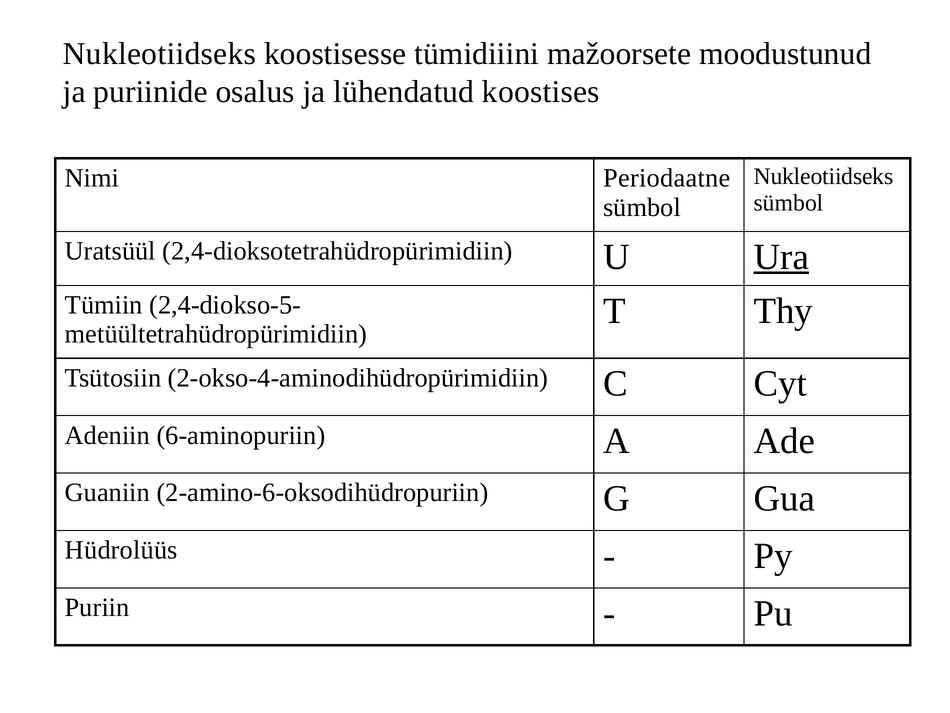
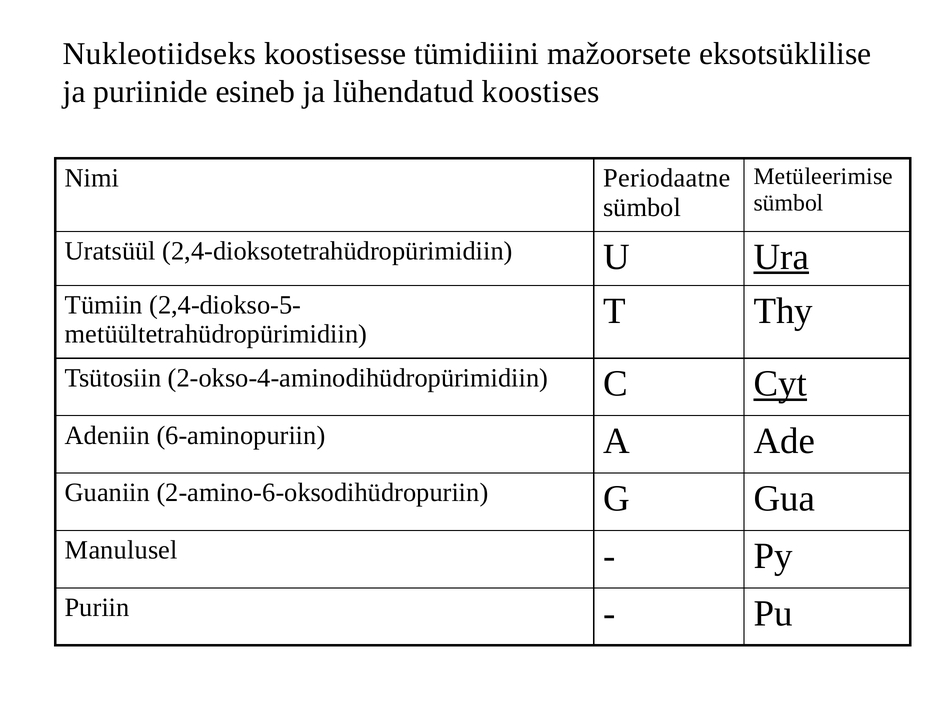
moodustunud: moodustunud -> eksotsüklilise
osalus: osalus -> esineb
Nukleotiidseks at (824, 176): Nukleotiidseks -> Metüleerimise
Cyt underline: none -> present
Hüdrolüüs: Hüdrolüüs -> Manulusel
